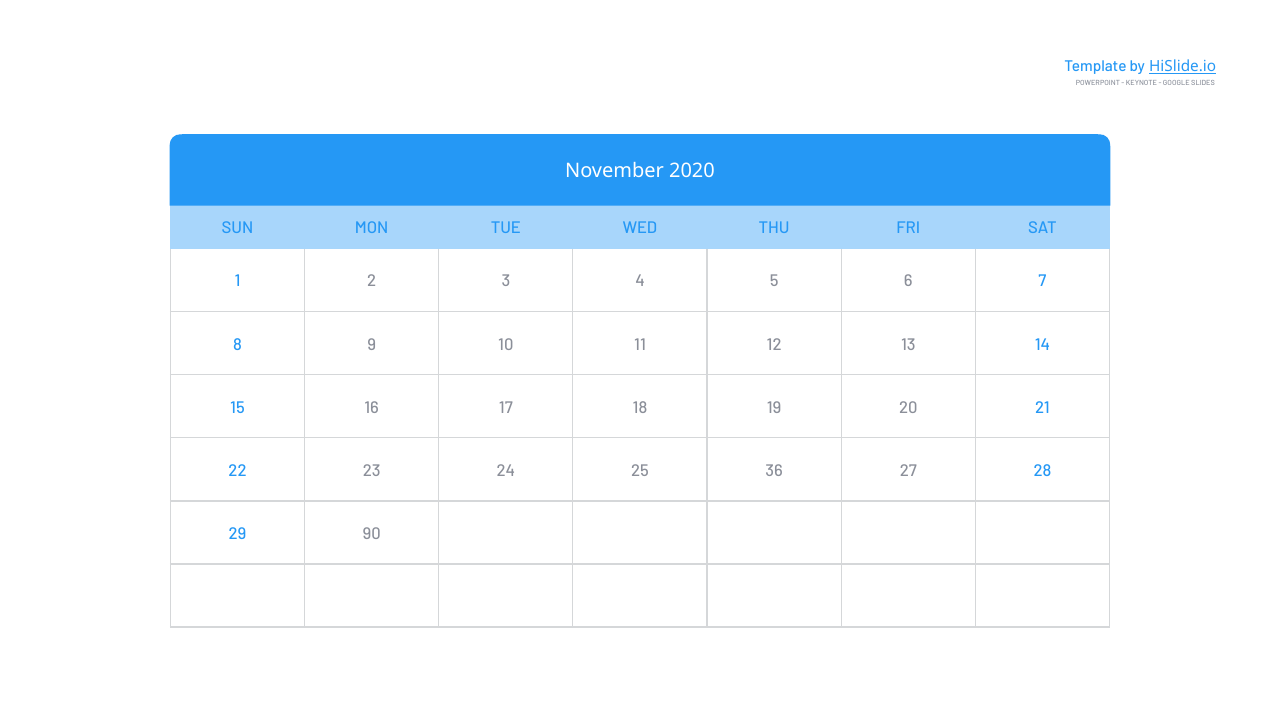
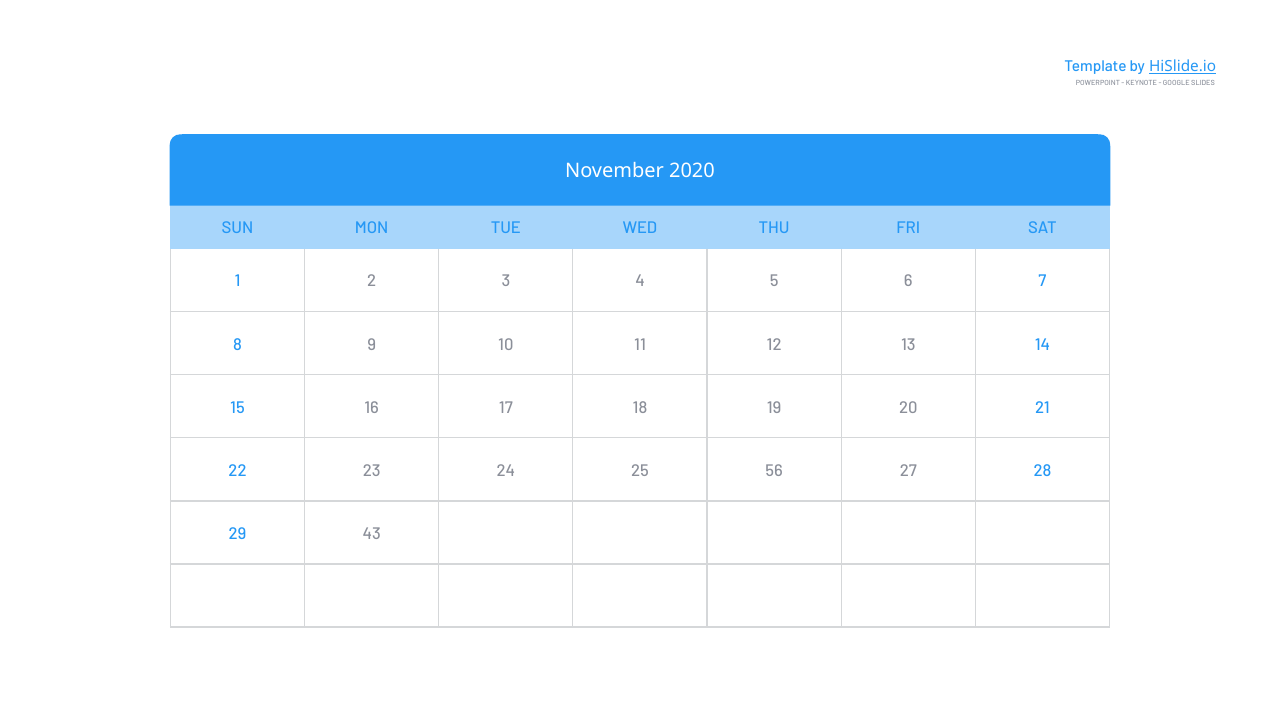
36: 36 -> 56
90: 90 -> 43
